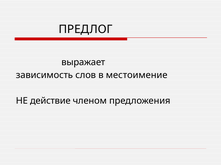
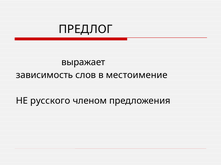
действие: действие -> русского
